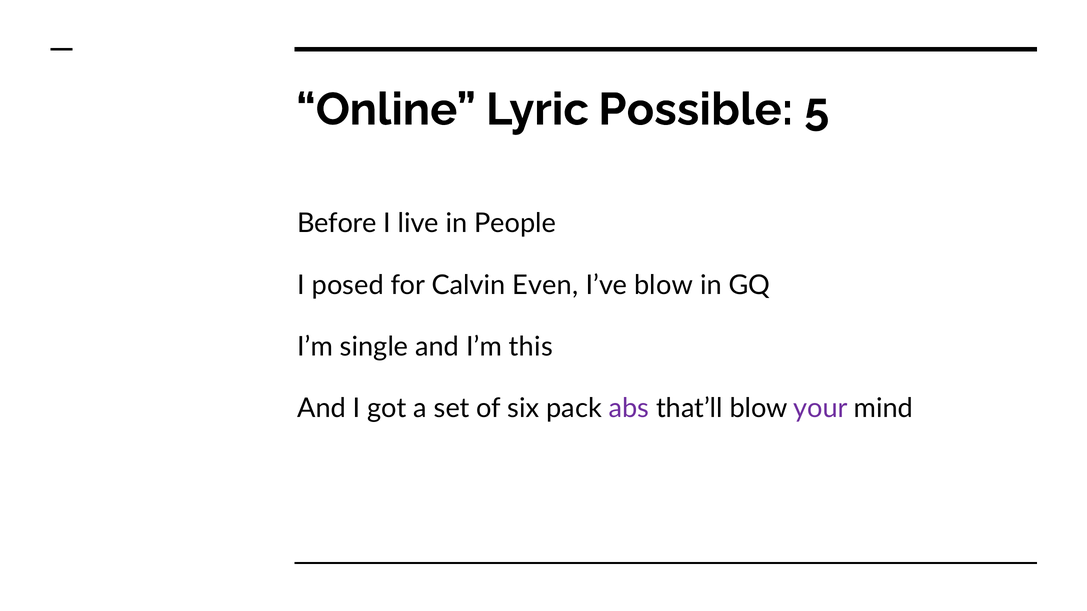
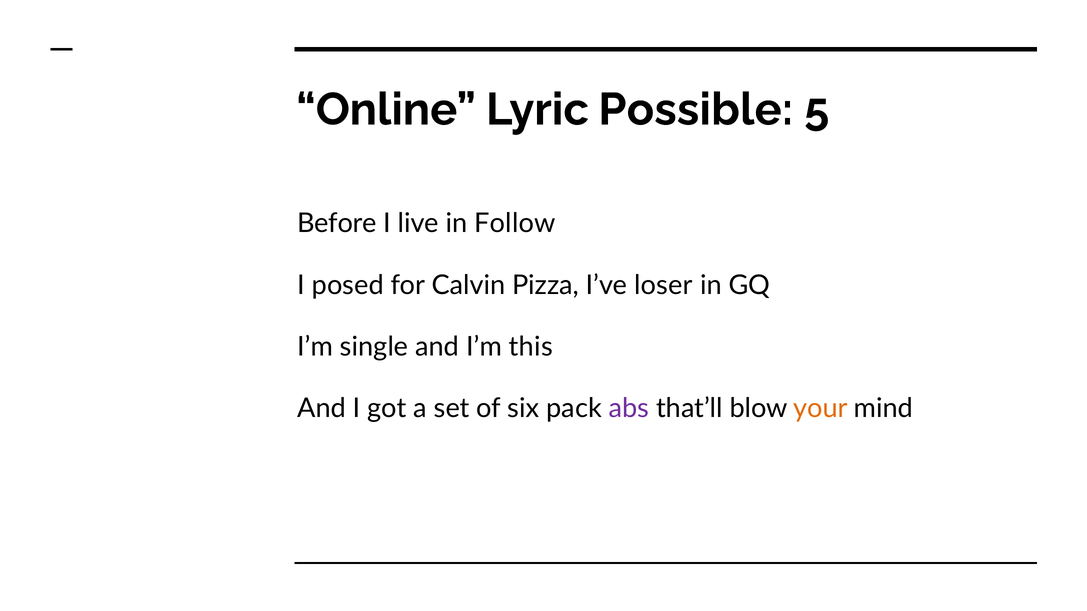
People: People -> Follow
Even: Even -> Pizza
I’ve blow: blow -> loser
your colour: purple -> orange
